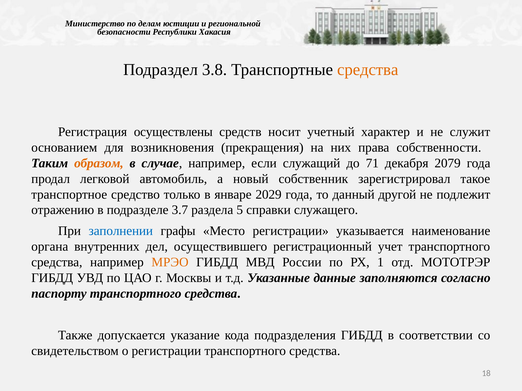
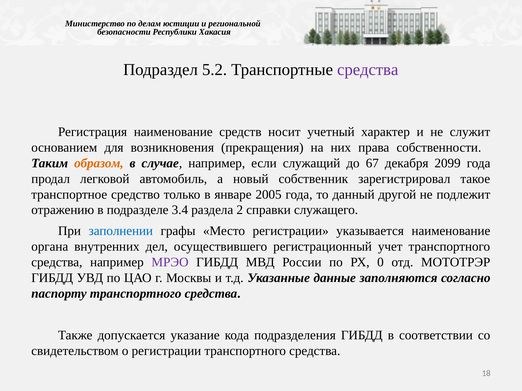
3.8: 3.8 -> 5.2
средства at (368, 70) colour: orange -> purple
Регистрация осуществлены: осуществлены -> наименование
71: 71 -> 67
2079: 2079 -> 2099
2029: 2029 -> 2005
3.7: 3.7 -> 3.4
5: 5 -> 2
МРЭО colour: orange -> purple
1: 1 -> 0
